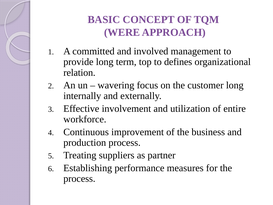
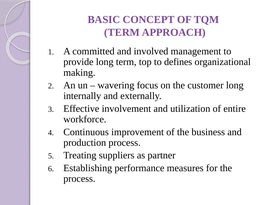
WERE at (122, 32): WERE -> TERM
relation: relation -> making
